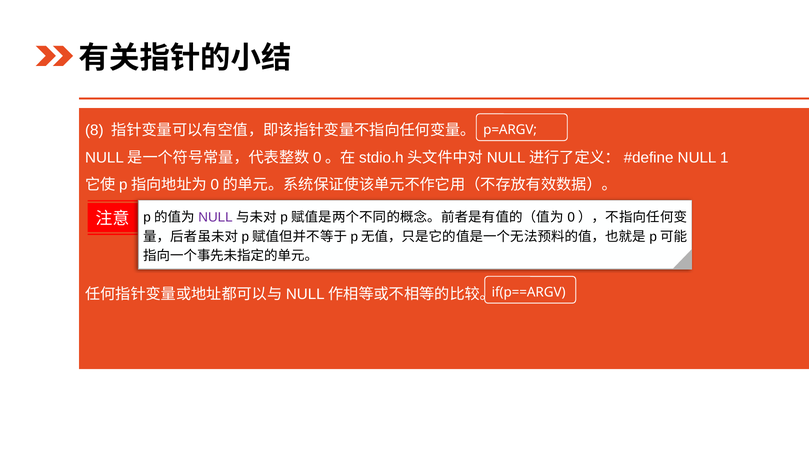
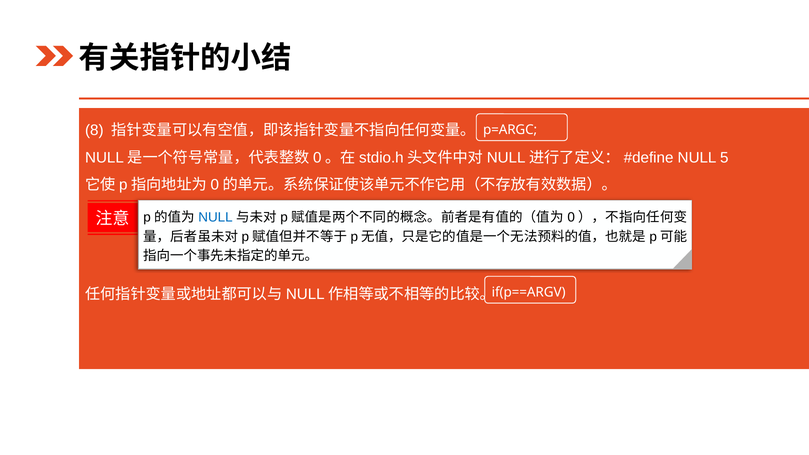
p=ARGV: p=ARGV -> p=ARGC
1: 1 -> 5
NULL at (215, 217) colour: purple -> blue
